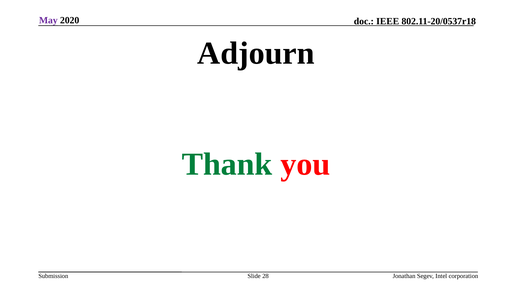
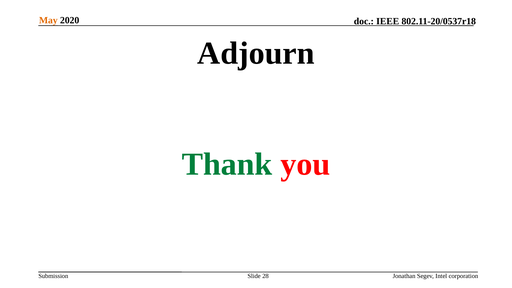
May colour: purple -> orange
